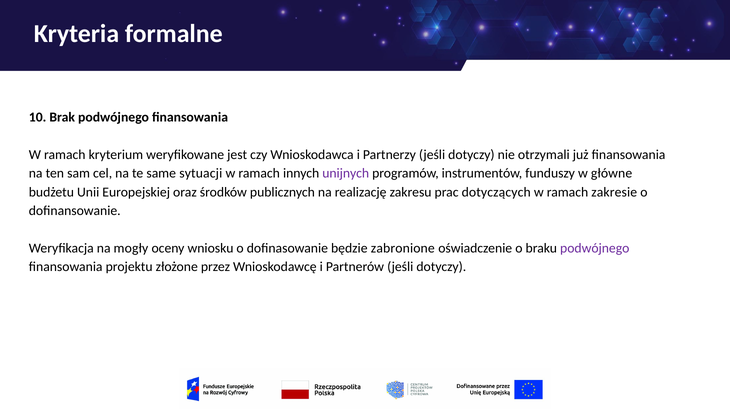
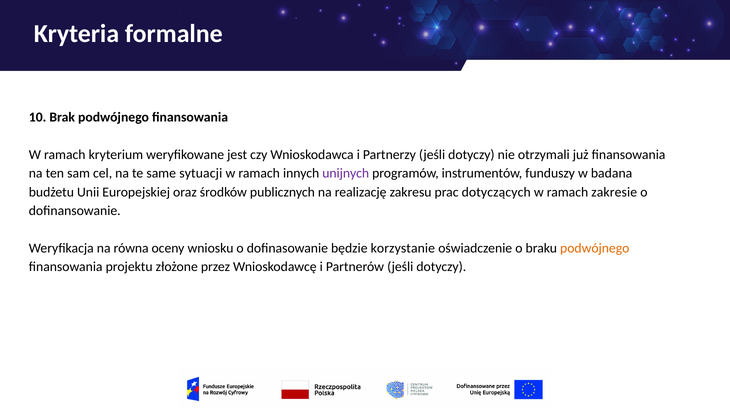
główne: główne -> badana
mogły: mogły -> równa
zabronione: zabronione -> korzystanie
podwójnego at (595, 248) colour: purple -> orange
